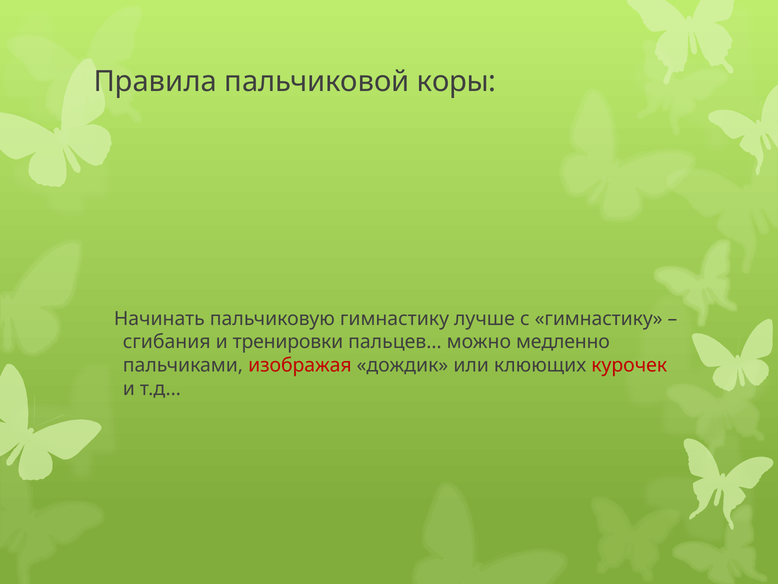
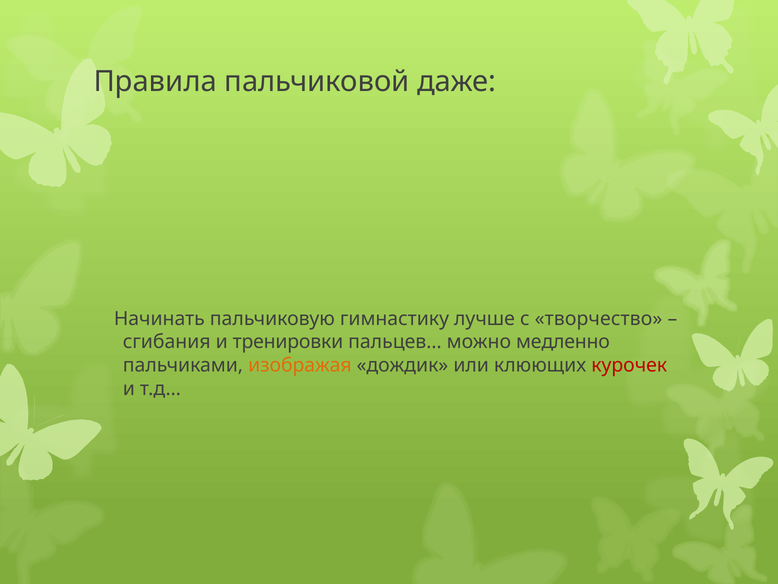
коры: коры -> даже
с гимнастику: гимнастику -> творчество
изображая colour: red -> orange
